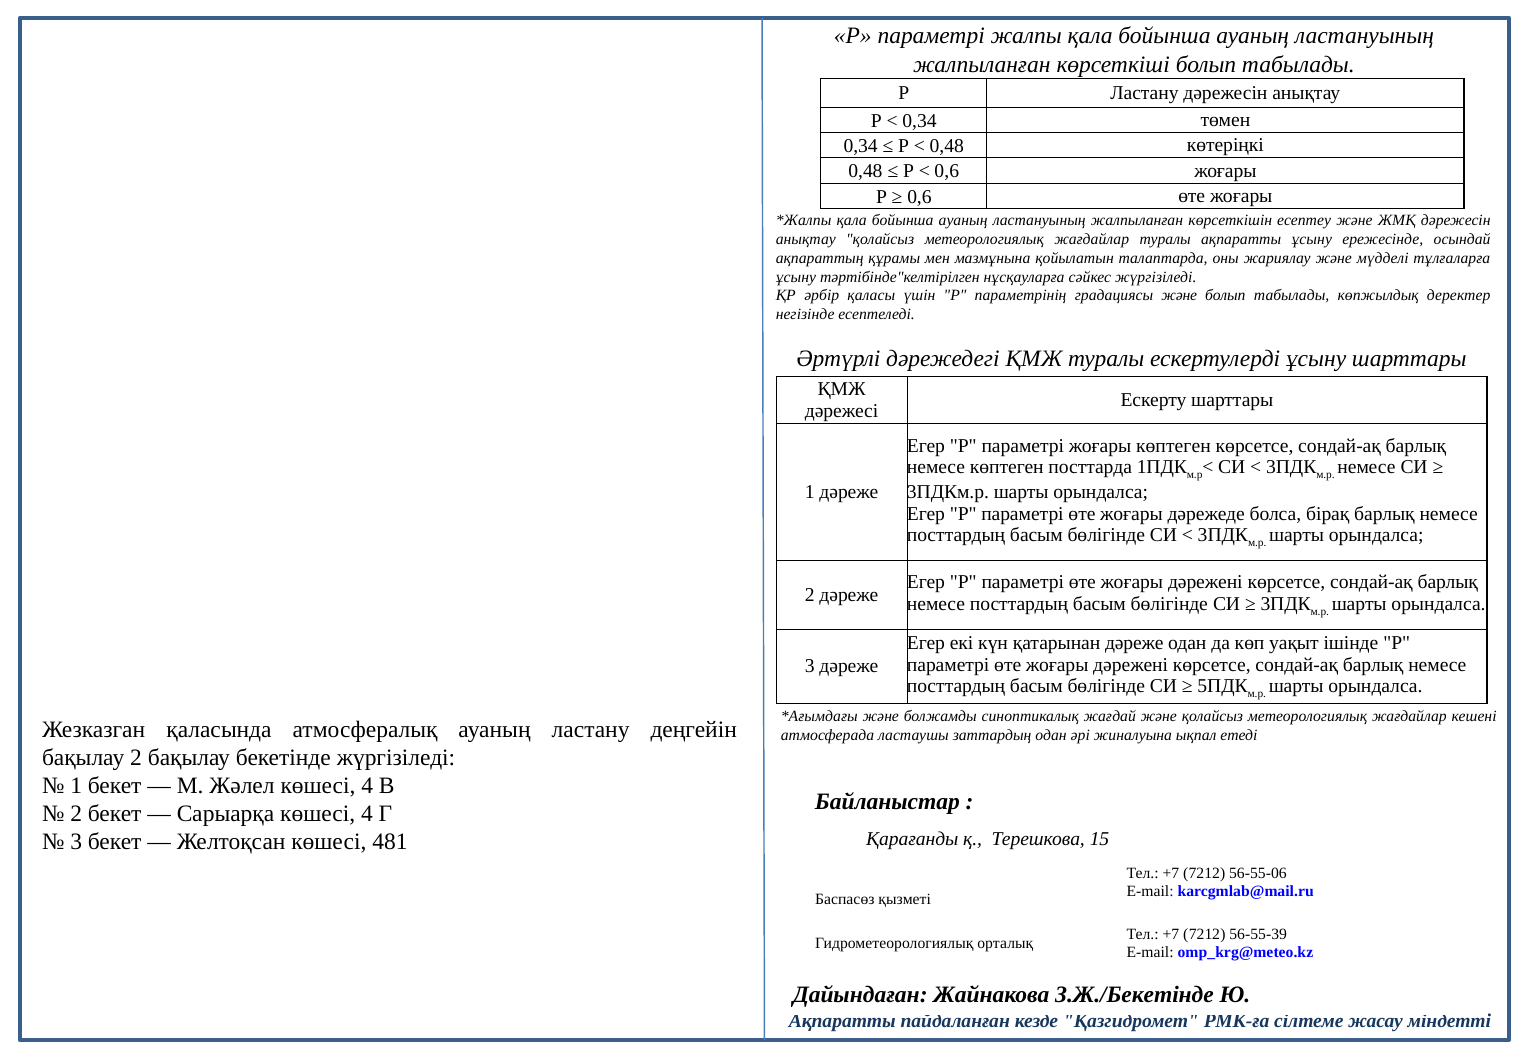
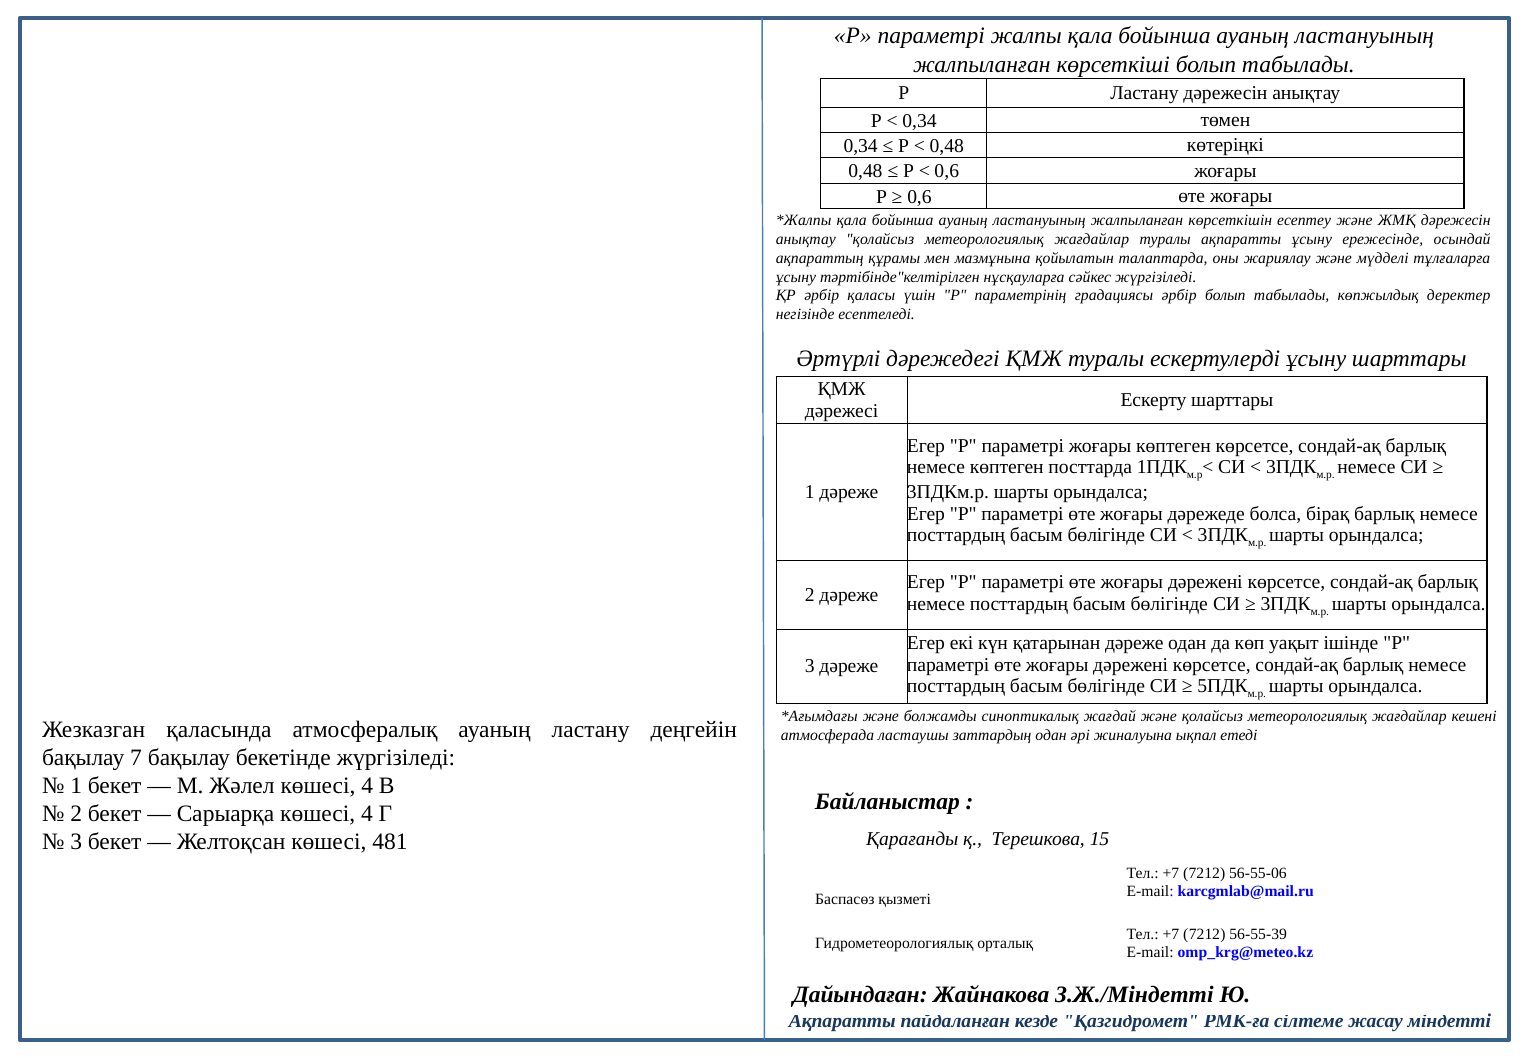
градациясы және: және -> әрбір
бақылау 2: 2 -> 7
З.Ж./Бекетінде: З.Ж./Бекетінде -> З.Ж./Міндетті
